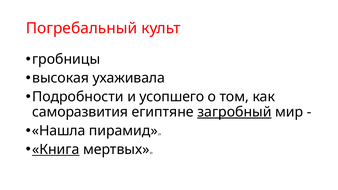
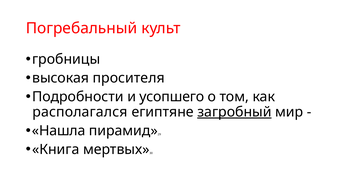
ухаживала: ухаживала -> просителя
саморазвития: саморазвития -> располагался
Книга underline: present -> none
